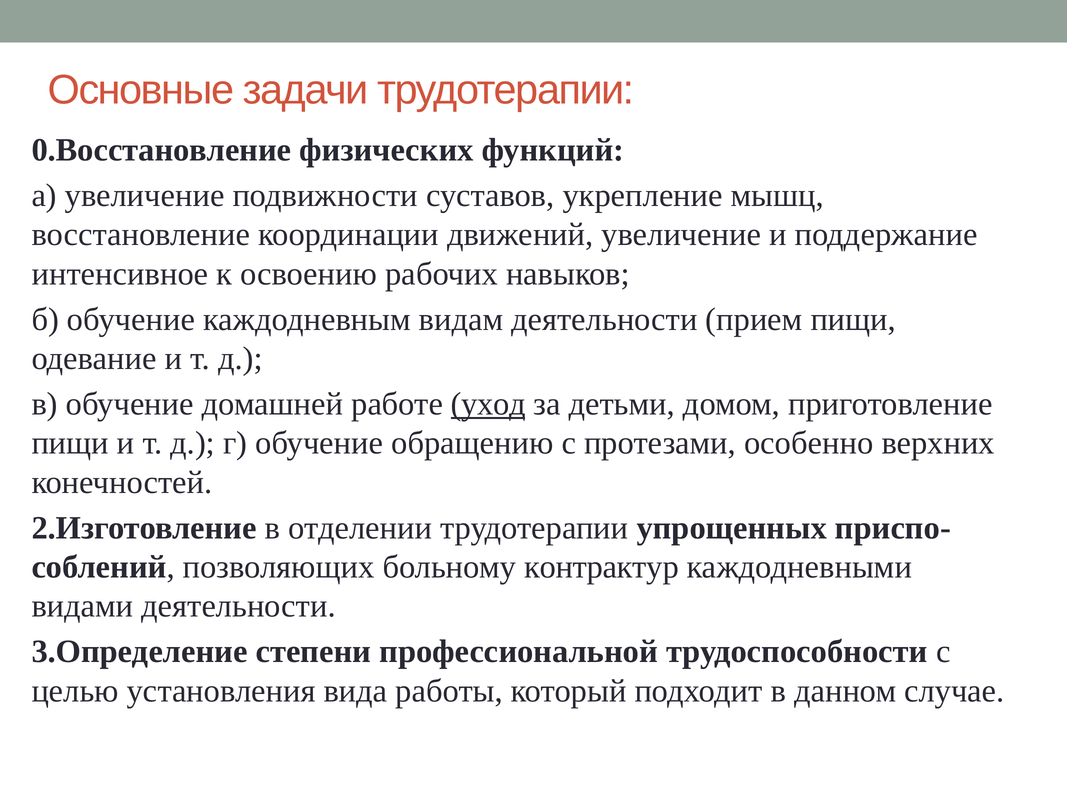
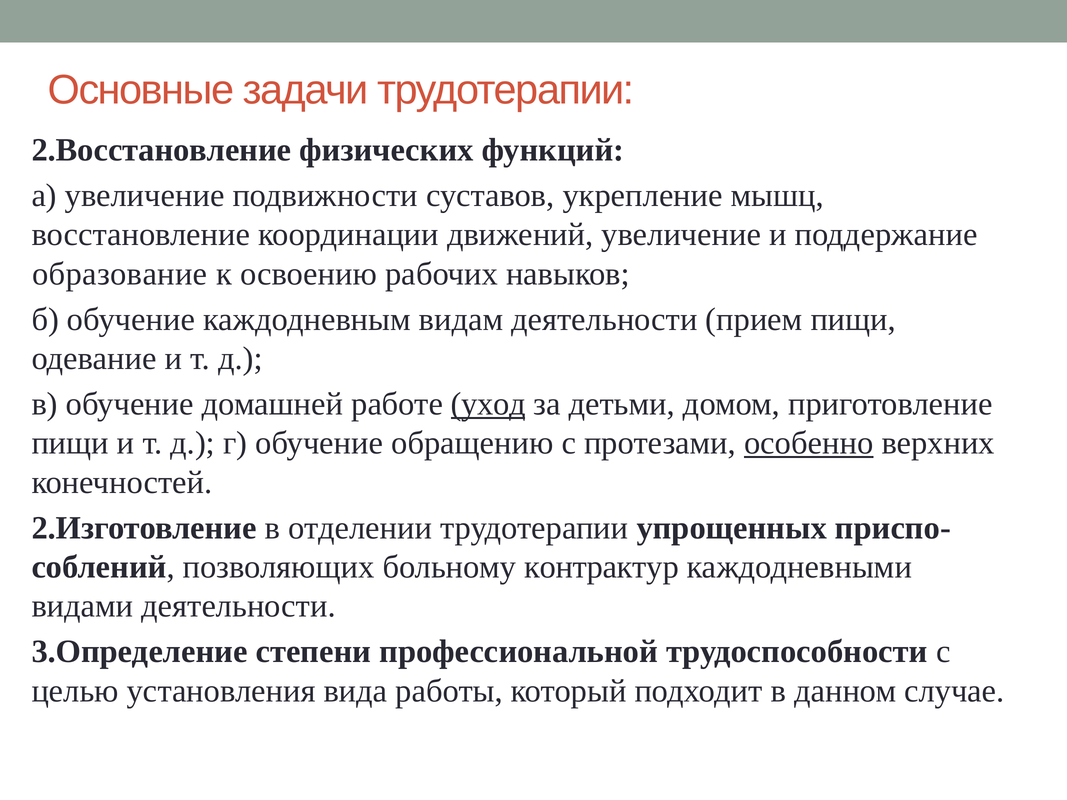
0.Восстановление: 0.Восстановление -> 2.Восстановление
интенсивное: интенсивное -> образование
особенно underline: none -> present
